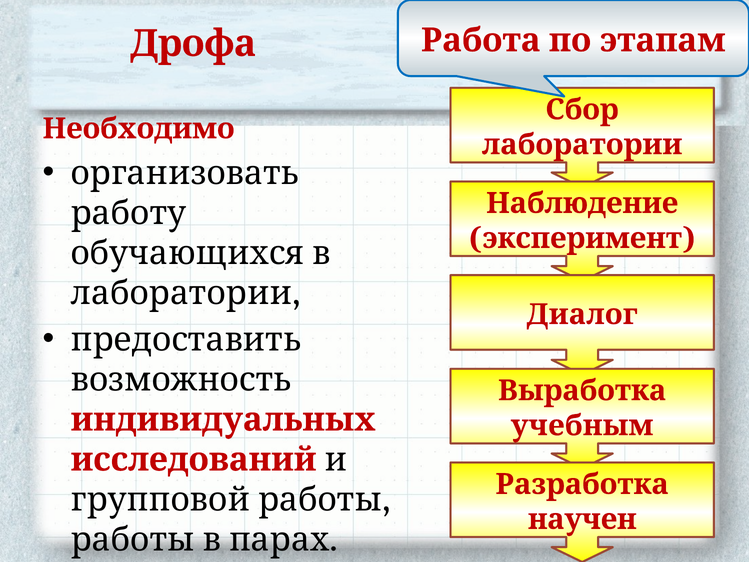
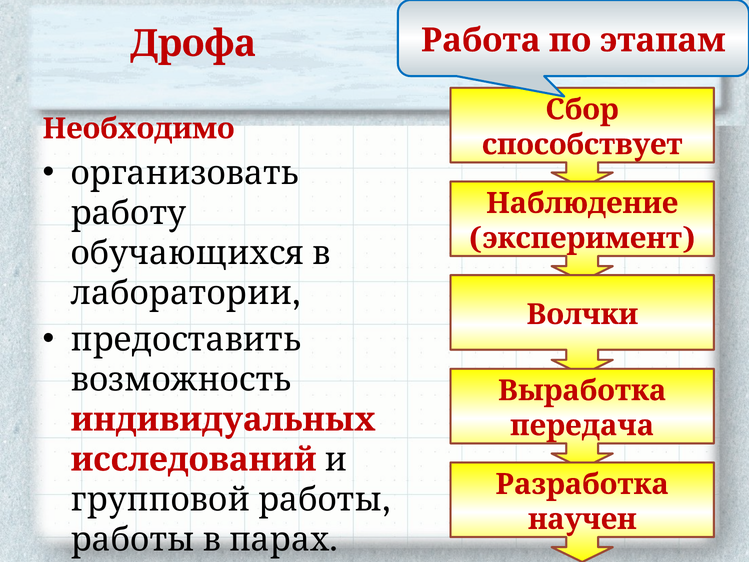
лаборатории at (582, 145): лаборатории -> способствует
Диалог: Диалог -> Волчки
учебным: учебным -> передача
